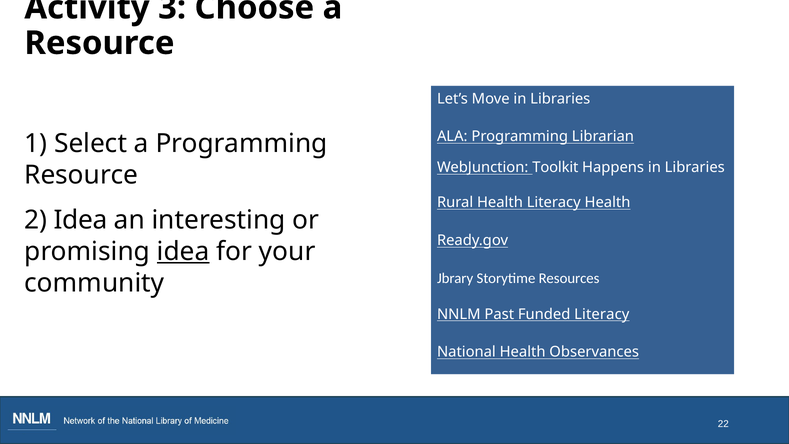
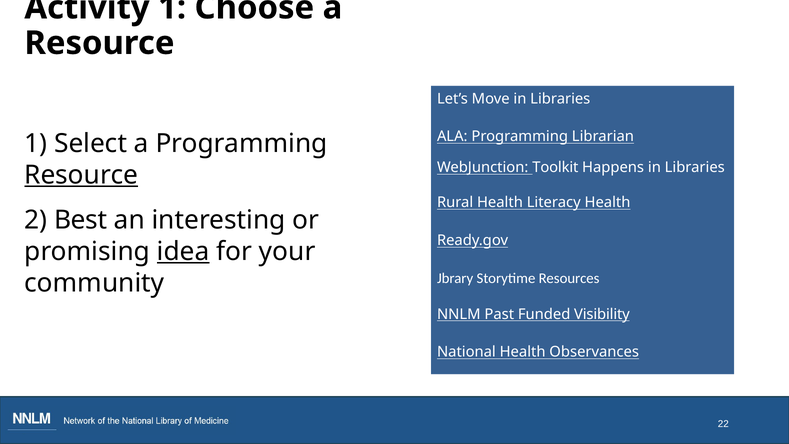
Activity 3: 3 -> 1
Resource at (81, 175) underline: none -> present
2 Idea: Idea -> Best
Funded Literacy: Literacy -> Visibility
